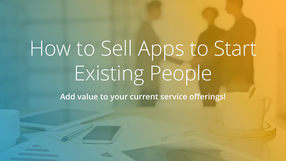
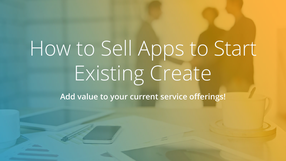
People: People -> Create
